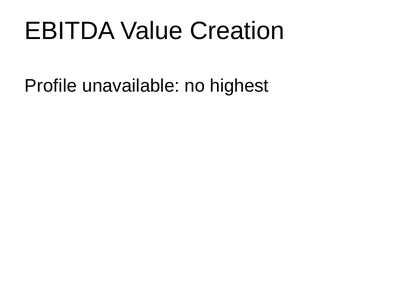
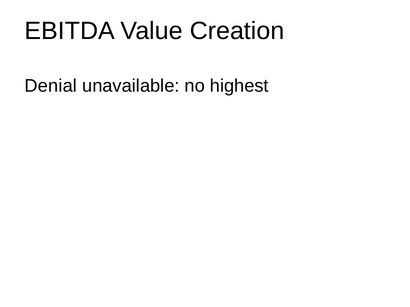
Profile: Profile -> Denial
